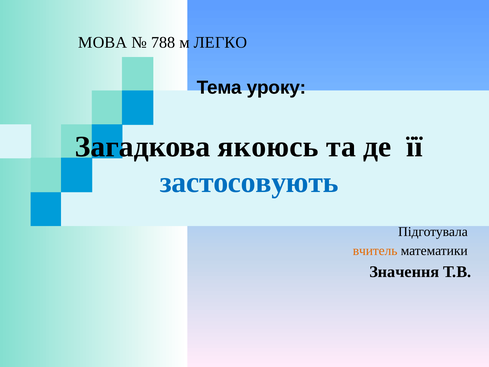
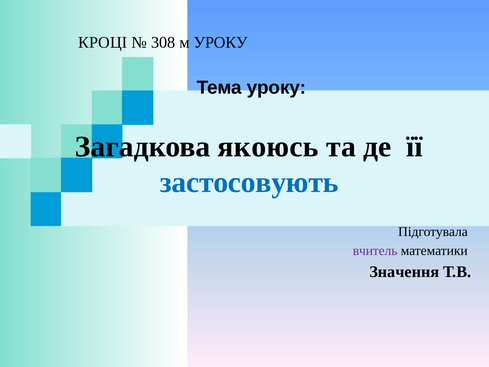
МОВА: МОВА -> КРОЦІ
788: 788 -> 308
м ЛЕГКО: ЛЕГКО -> УРОКУ
вчитель colour: orange -> purple
